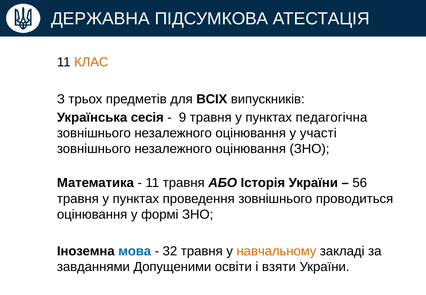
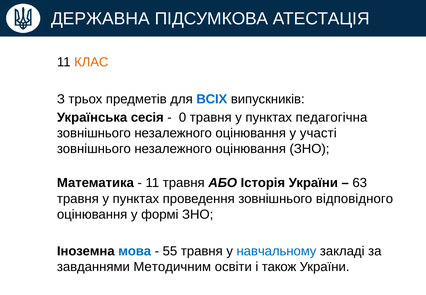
ВСІХ colour: black -> blue
9: 9 -> 0
56: 56 -> 63
проводиться: проводиться -> відповідного
32: 32 -> 55
навчальному colour: orange -> blue
Допущеними: Допущеними -> Методичним
взяти: взяти -> також
